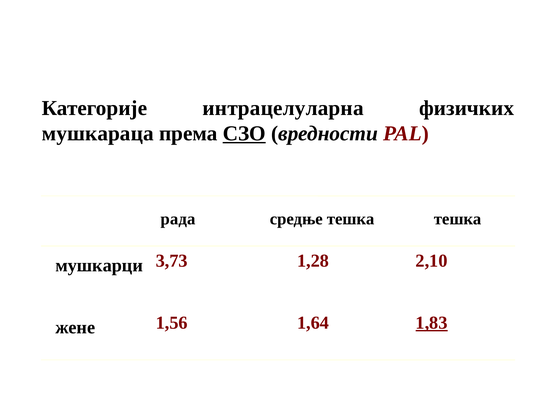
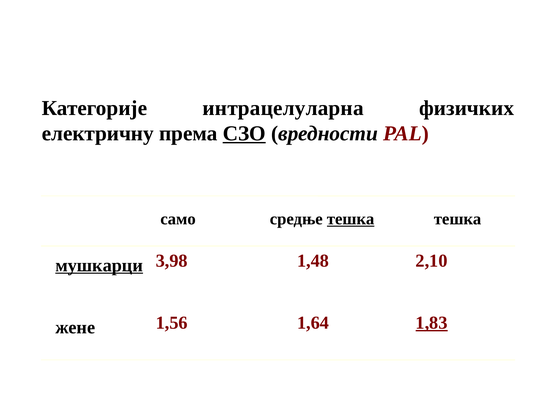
мушкараца: мушкараца -> електричну
рада: рада -> само
тешка at (351, 219) underline: none -> present
3,73: 3,73 -> 3,98
1,28: 1,28 -> 1,48
мушкарци underline: none -> present
